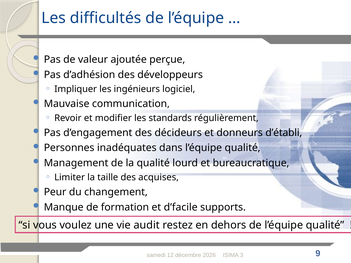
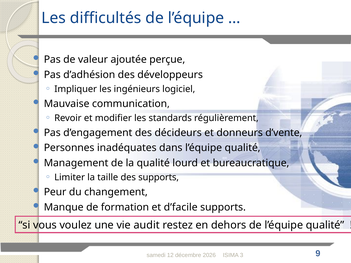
d’établi: d’établi -> d’vente
des acquises: acquises -> supports
